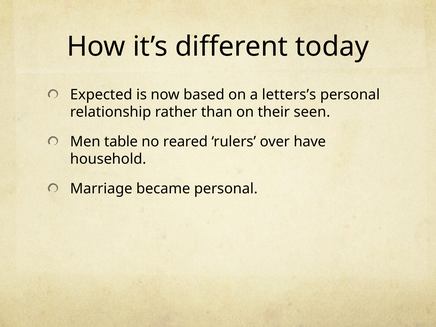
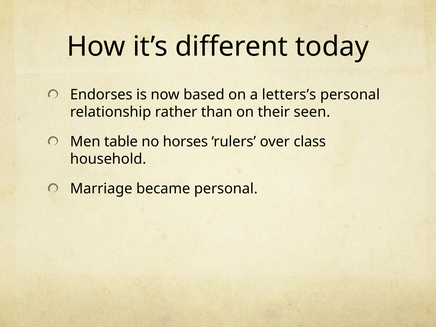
Expected: Expected -> Endorses
reared: reared -> horses
have: have -> class
